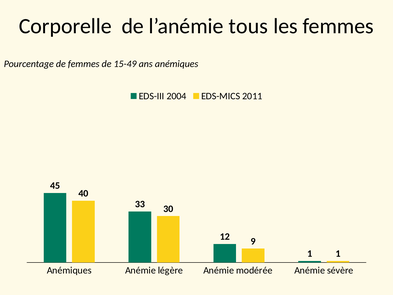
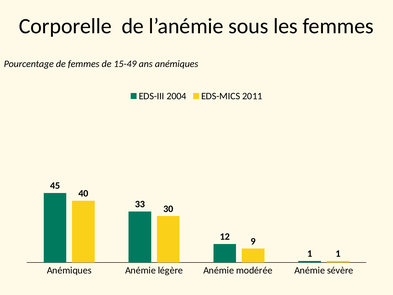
tous: tous -> sous
